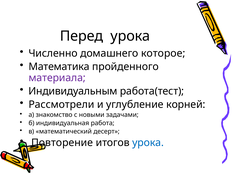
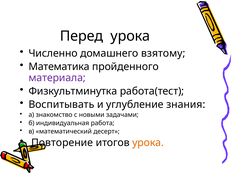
которое: которое -> взятому
Индивидуальным: Индивидуальным -> Физкультминутка
Рассмотрели: Рассмотрели -> Воспитывать
корней: корней -> знания
урока at (148, 142) colour: blue -> orange
